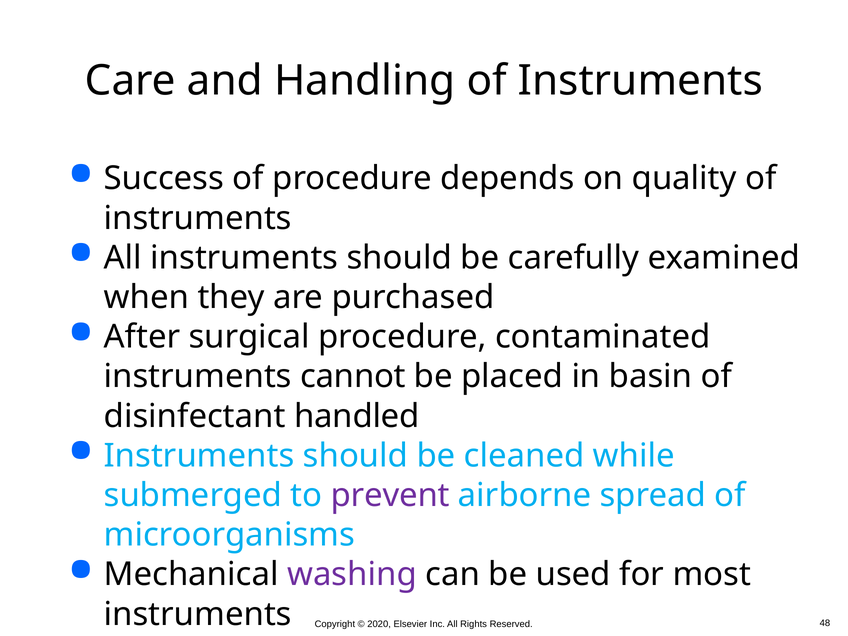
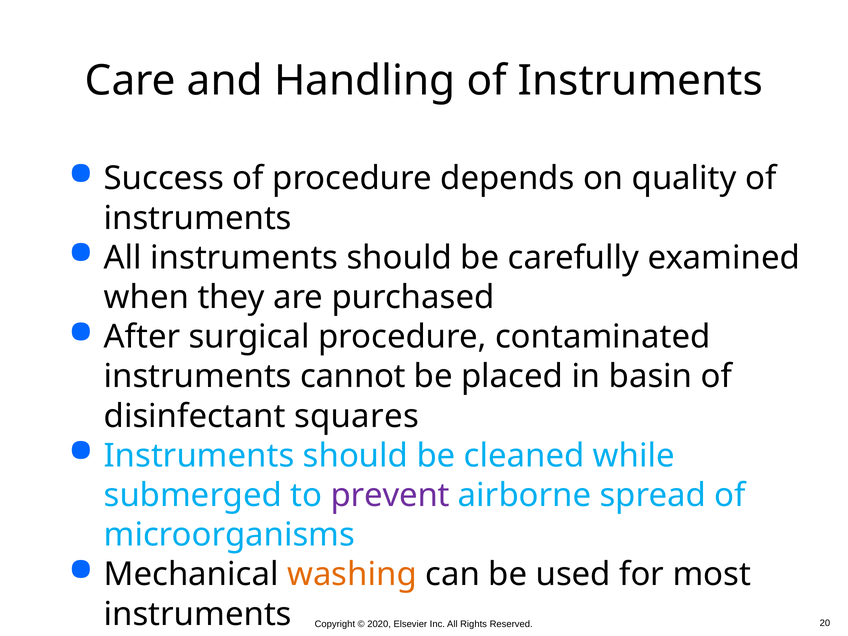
handled: handled -> squares
washing colour: purple -> orange
48: 48 -> 20
